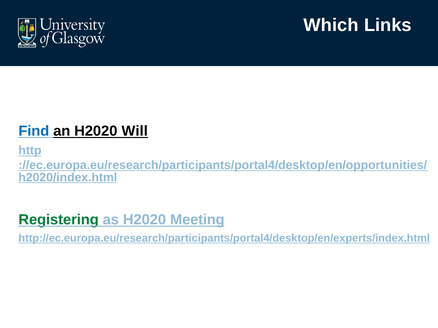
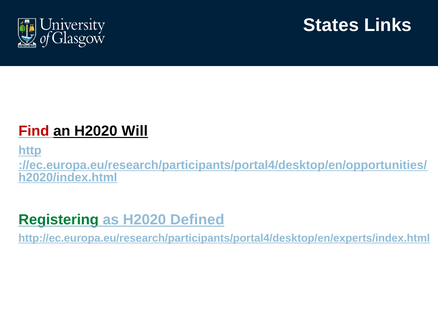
Which: Which -> States
Find colour: blue -> red
Meeting: Meeting -> Defined
